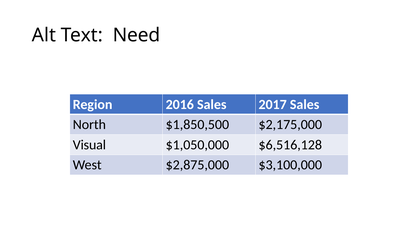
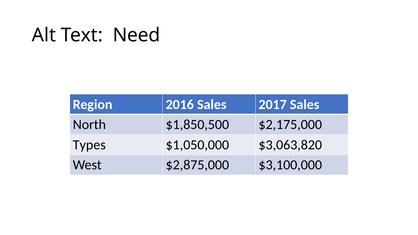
Visual: Visual -> Types
$6,516,128: $6,516,128 -> $3,063,820
